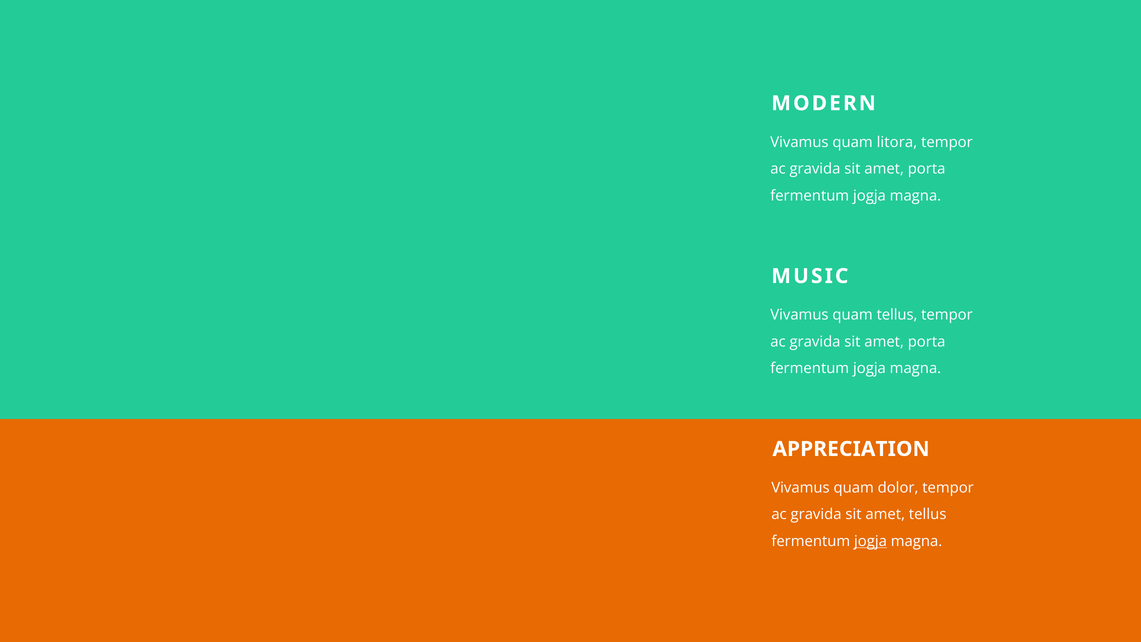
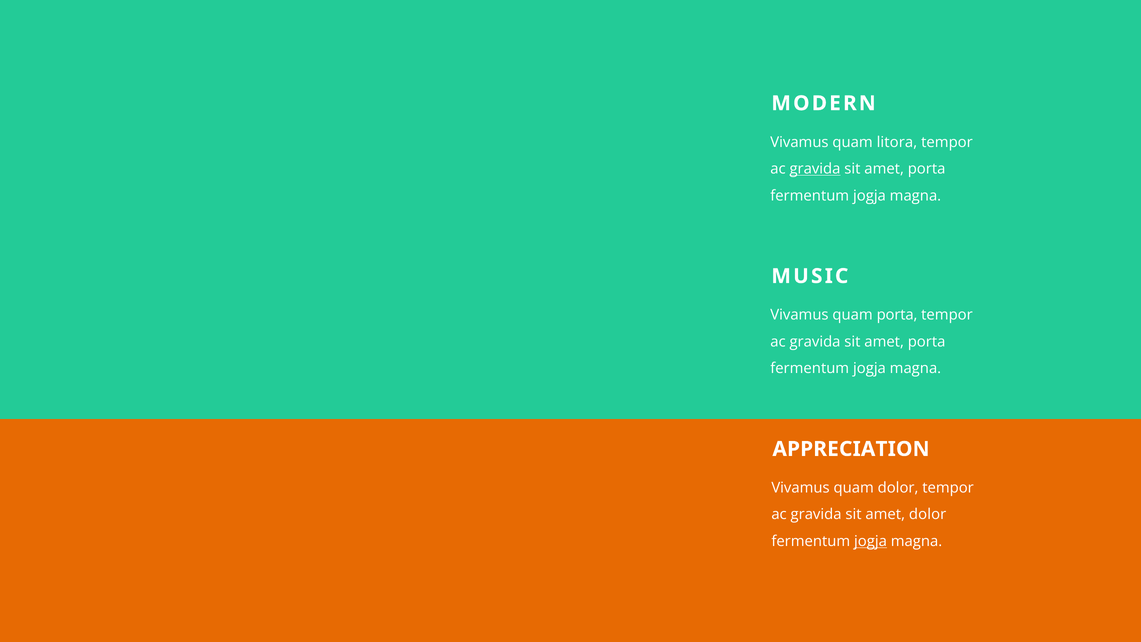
gravida at (815, 169) underline: none -> present
quam tellus: tellus -> porta
amet tellus: tellus -> dolor
